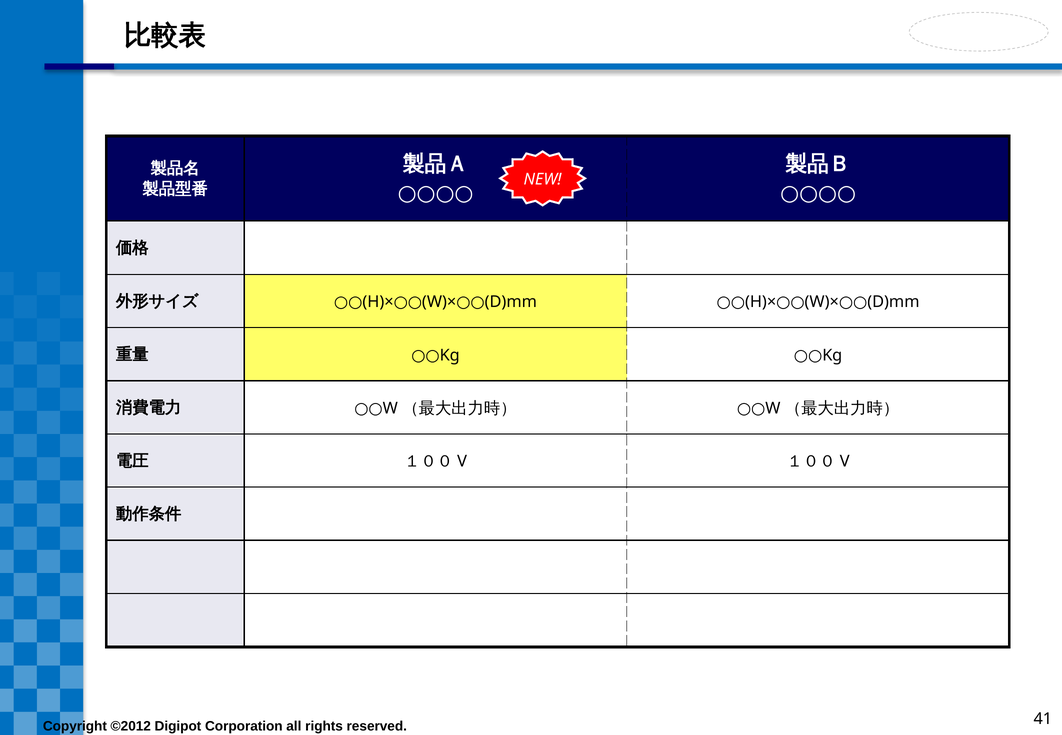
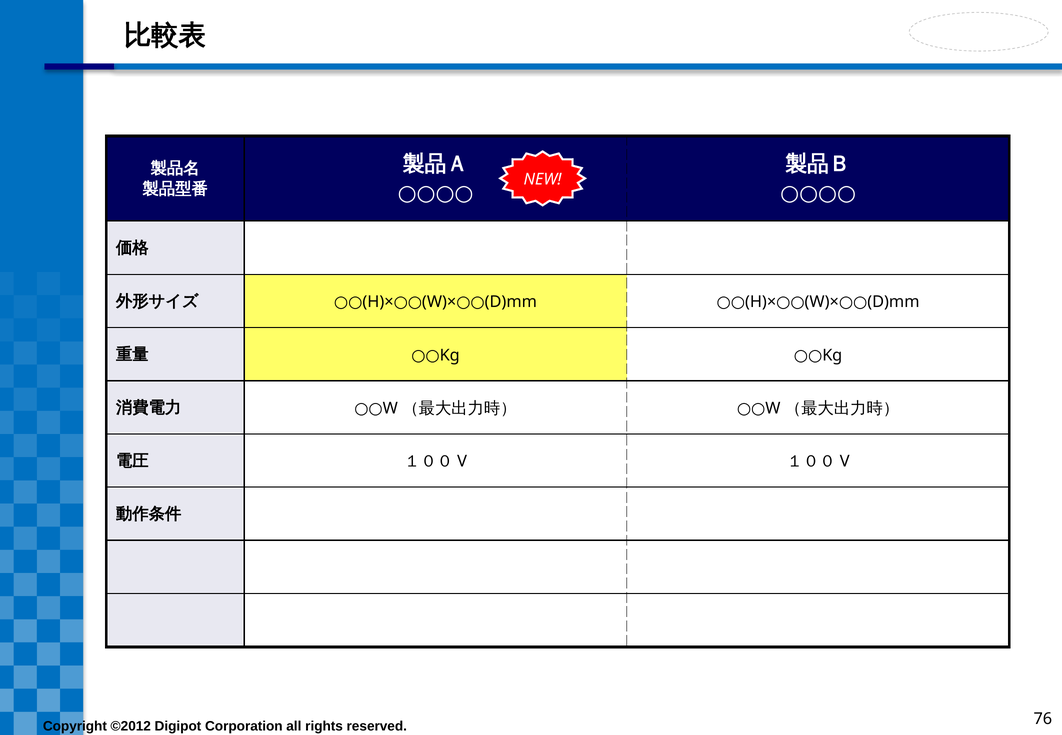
41: 41 -> 76
